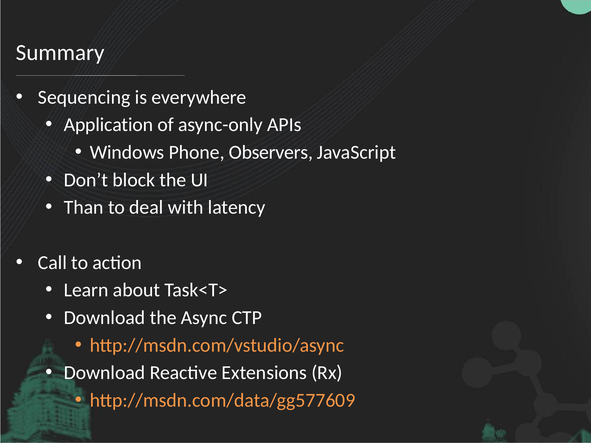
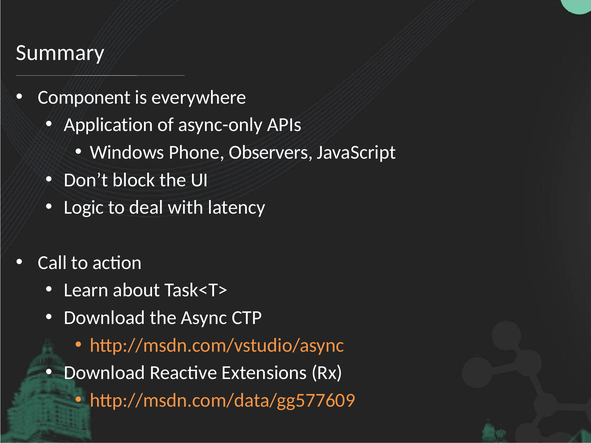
Sequencing: Sequencing -> Component
Than: Than -> Logic
